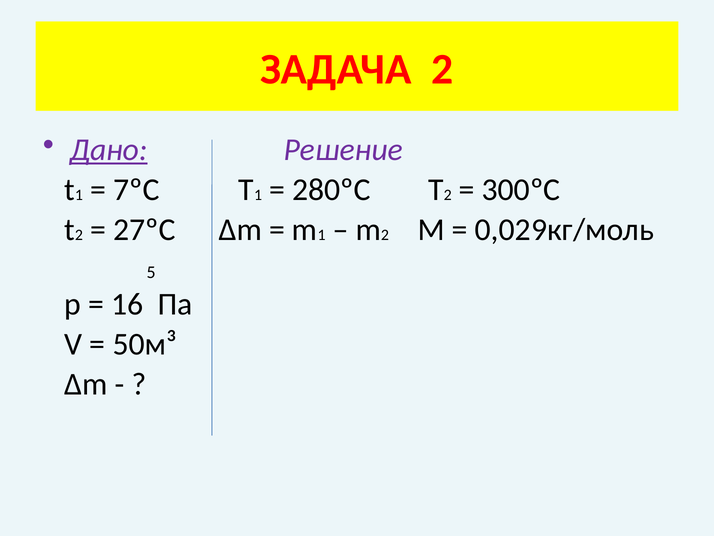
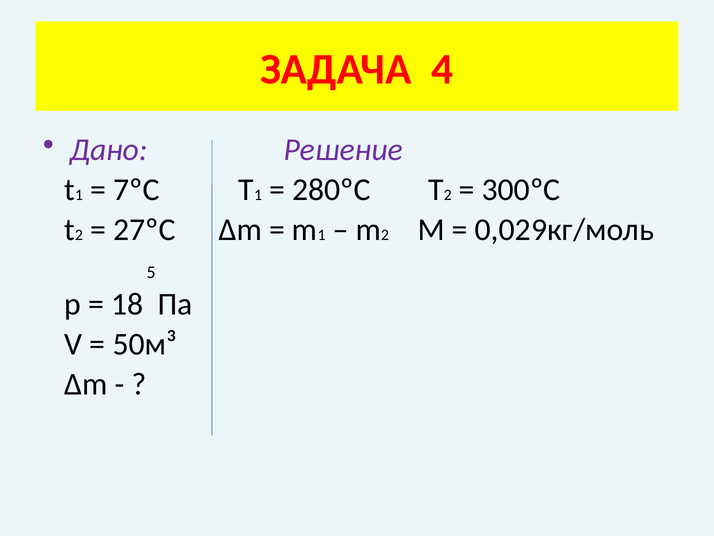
ЗАДАЧА 2: 2 -> 4
Дано underline: present -> none
16: 16 -> 18
